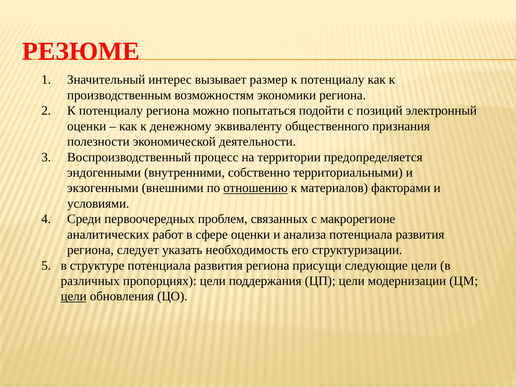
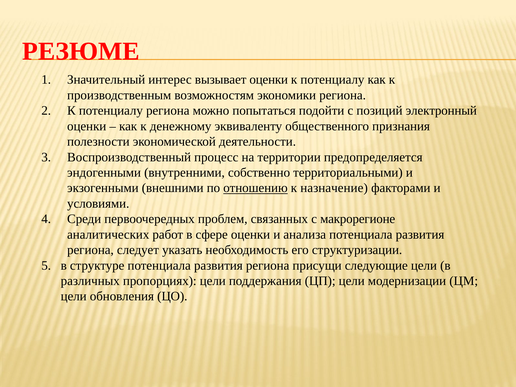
вызывает размер: размер -> оценки
материалов: материалов -> назначение
цели at (74, 296) underline: present -> none
